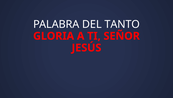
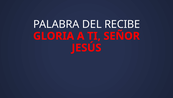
TANTO: TANTO -> RECIBE
